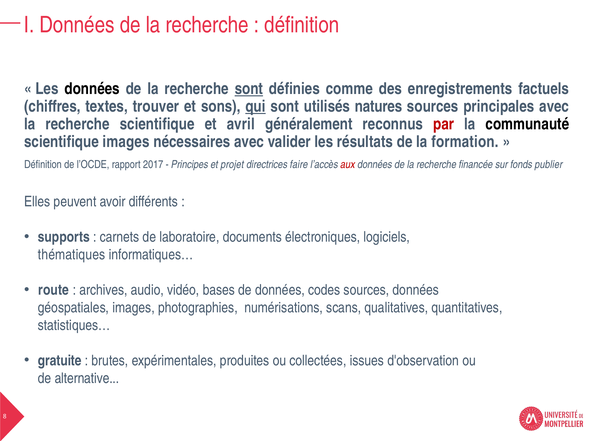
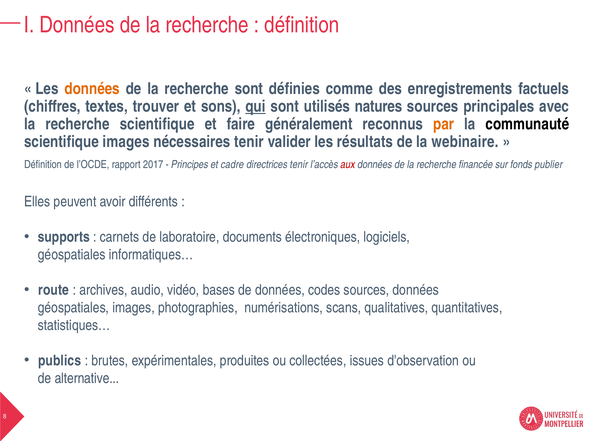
données at (92, 89) colour: black -> orange
sont at (249, 89) underline: present -> none
avril: avril -> faire
par colour: red -> orange
nécessaires avec: avec -> tenir
formation: formation -> webinaire
projet: projet -> cadre
directrices faire: faire -> tenir
thématiques at (72, 255): thématiques -> géospatiales
gratuite: gratuite -> publics
